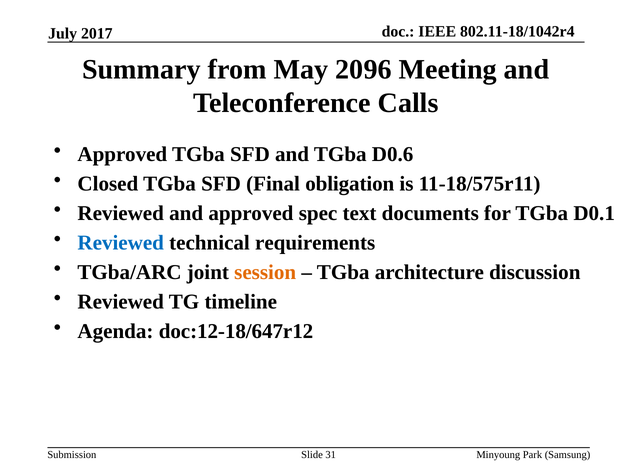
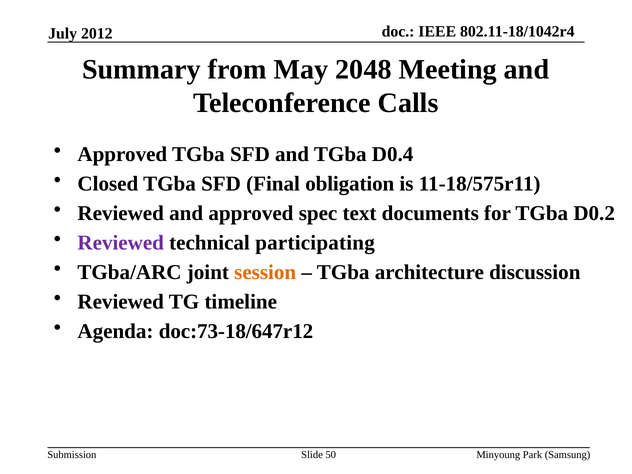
2017: 2017 -> 2012
2096: 2096 -> 2048
D0.6: D0.6 -> D0.4
D0.1: D0.1 -> D0.2
Reviewed at (121, 243) colour: blue -> purple
requirements: requirements -> participating
doc:12-18/647r12: doc:12-18/647r12 -> doc:73-18/647r12
31: 31 -> 50
